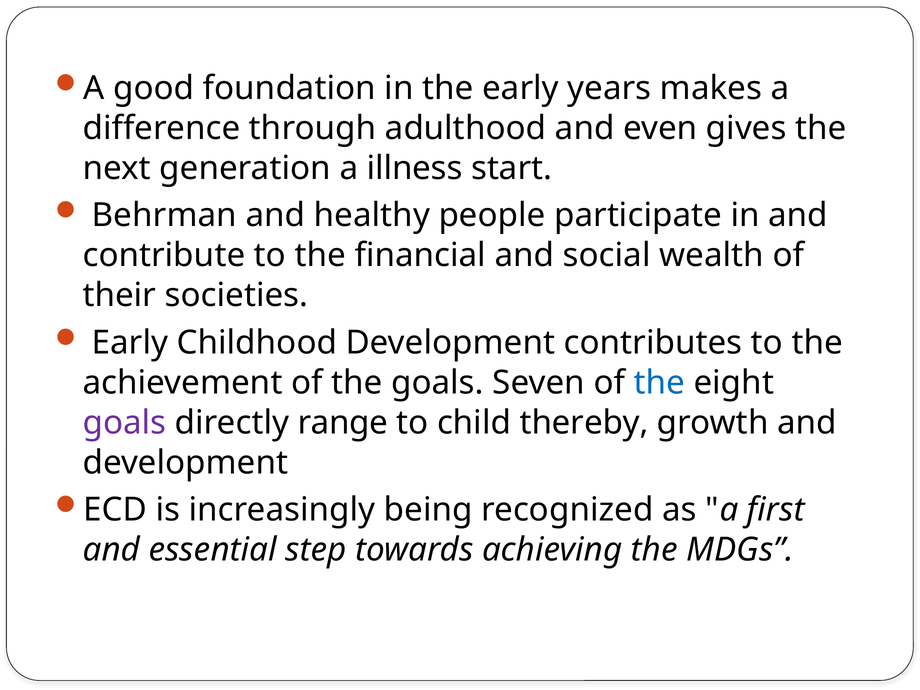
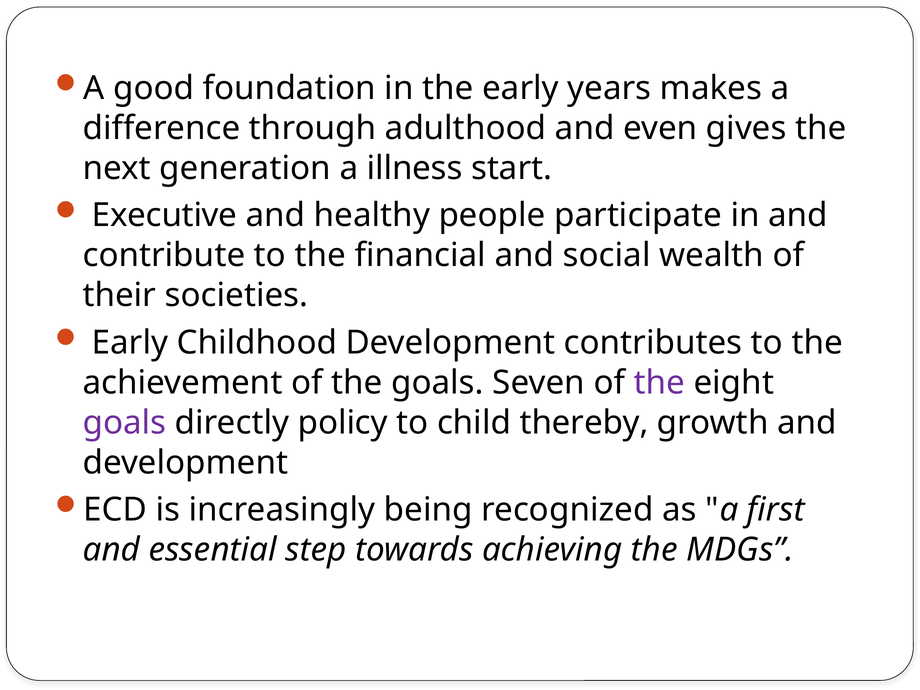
Behrman: Behrman -> Executive
the at (659, 383) colour: blue -> purple
range: range -> policy
